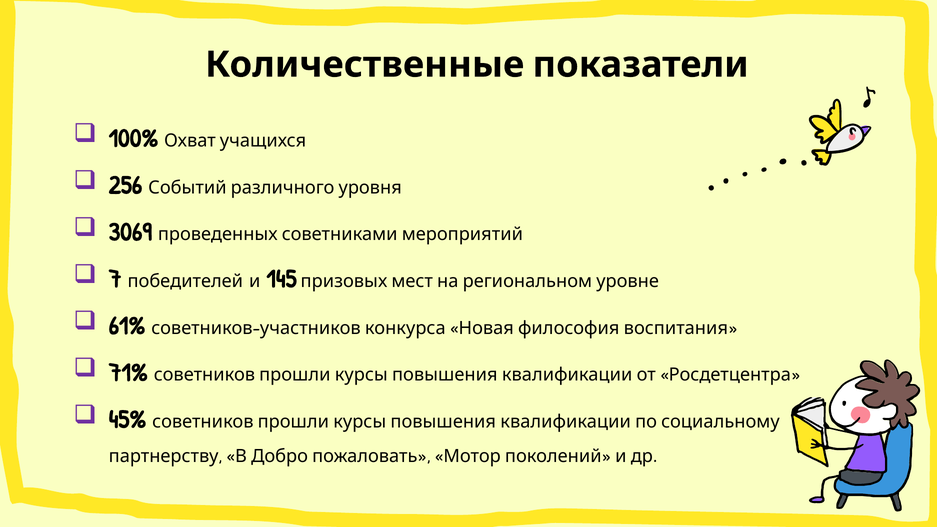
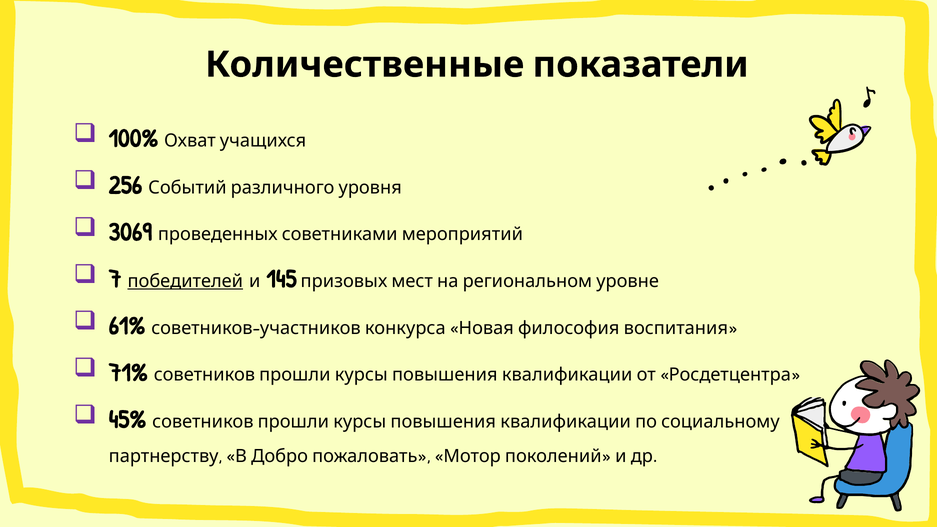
победителей underline: none -> present
